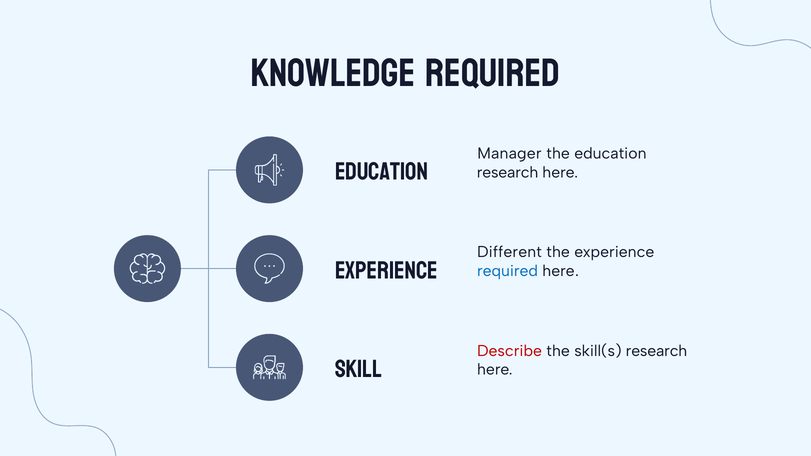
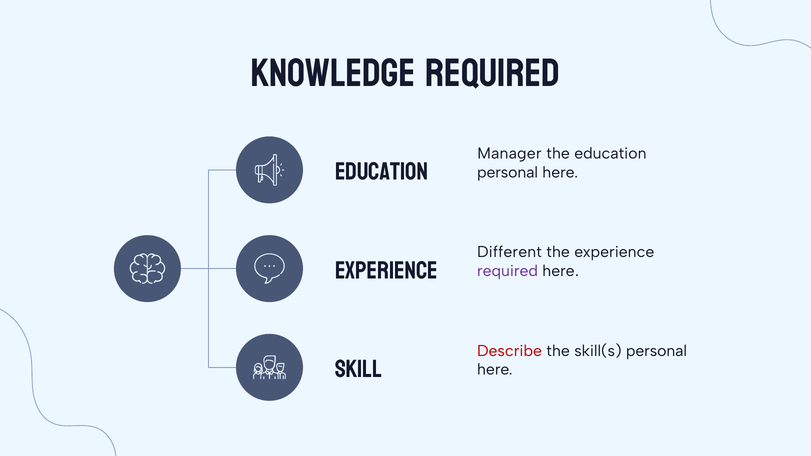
research at (508, 172): research -> personal
required at (508, 271) colour: blue -> purple
skill(s research: research -> personal
